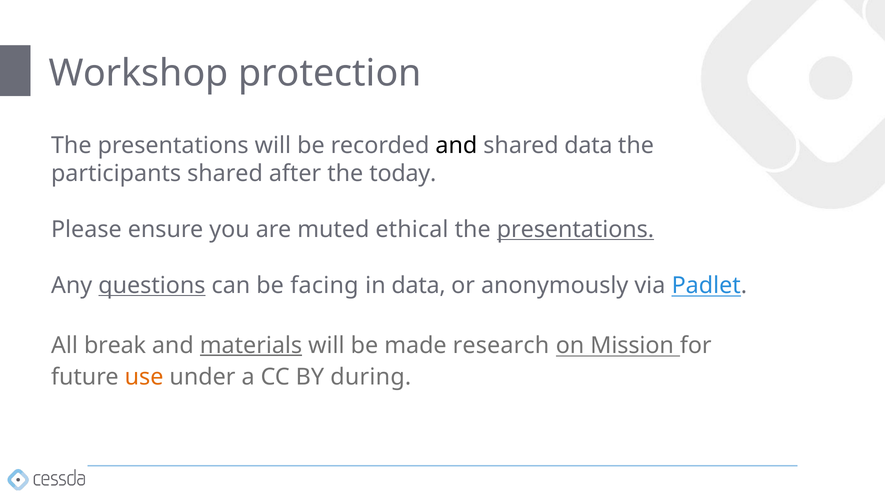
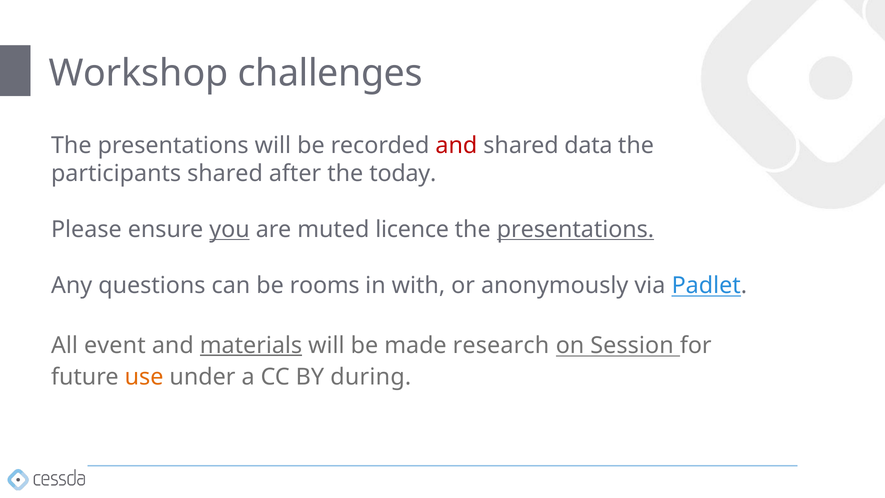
protection: protection -> challenges
and at (456, 145) colour: black -> red
you underline: none -> present
ethical: ethical -> licence
questions underline: present -> none
facing: facing -> rooms
in data: data -> with
break: break -> event
Mission: Mission -> Session
